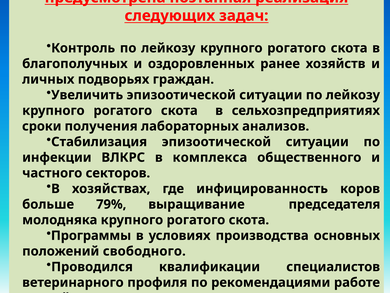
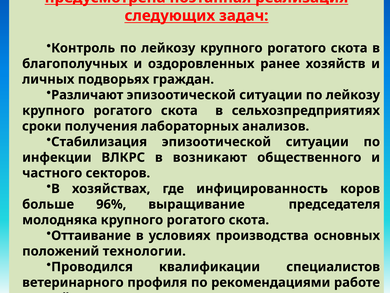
Увеличить: Увеличить -> Различают
комплекса: комплекса -> возникают
79%: 79% -> 96%
Программы: Программы -> Оттаивание
свободного: свободного -> технологии
